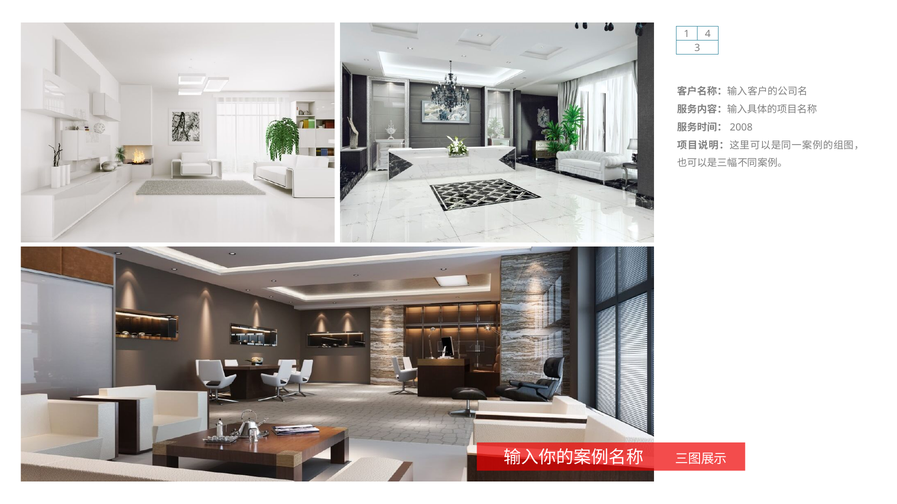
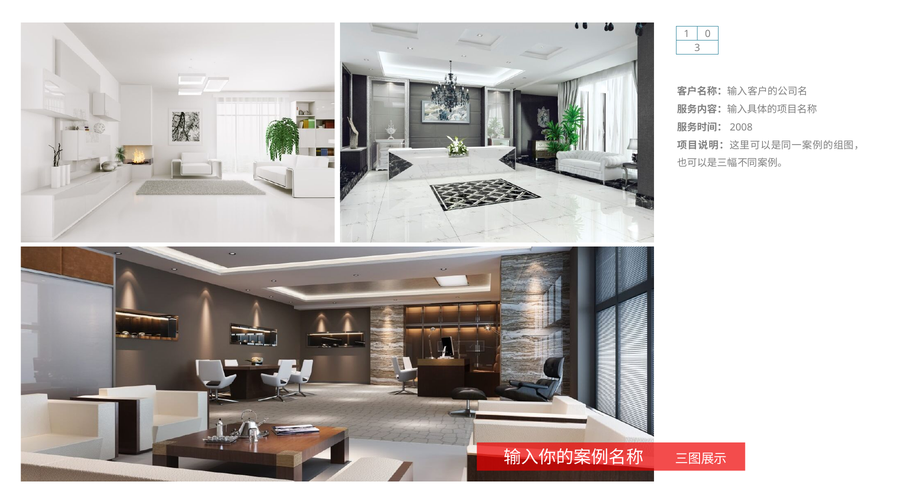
4: 4 -> 0
